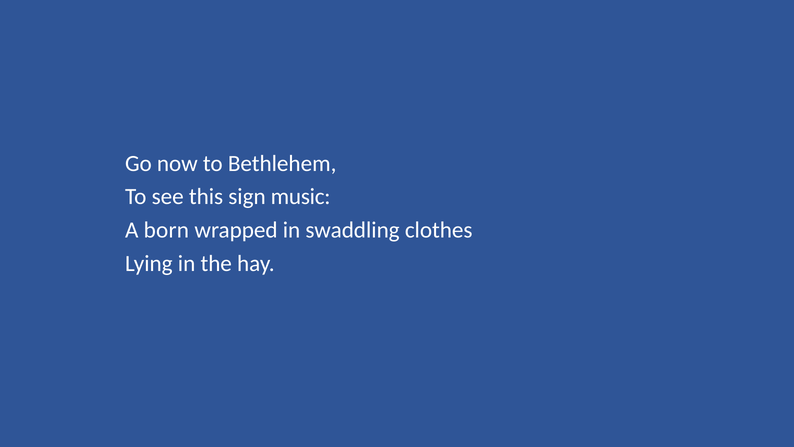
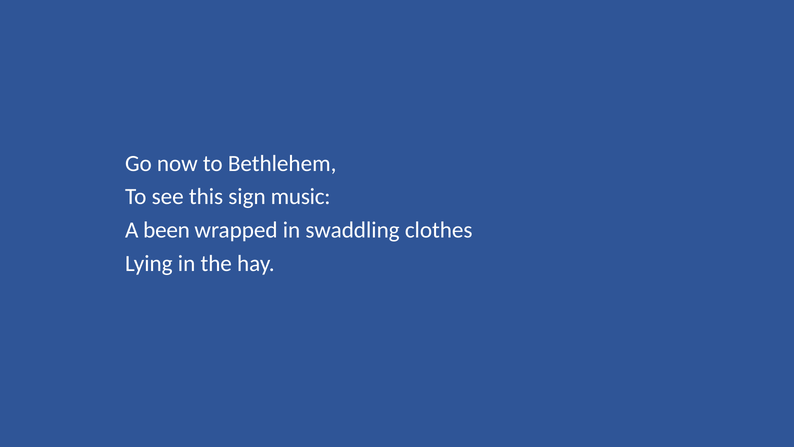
born: born -> been
